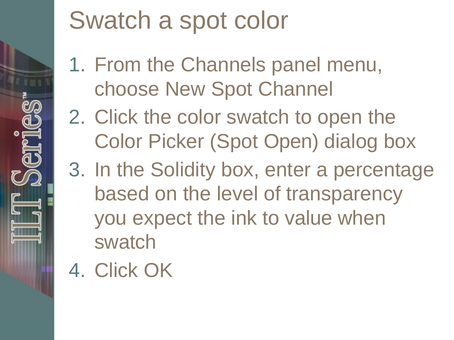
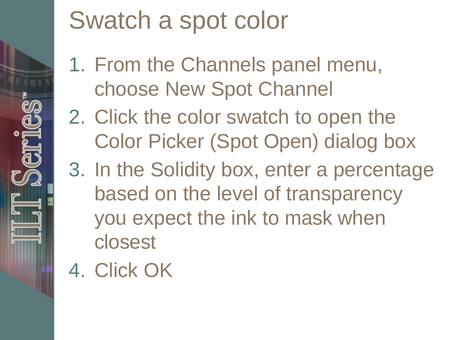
value: value -> mask
swatch at (125, 243): swatch -> closest
